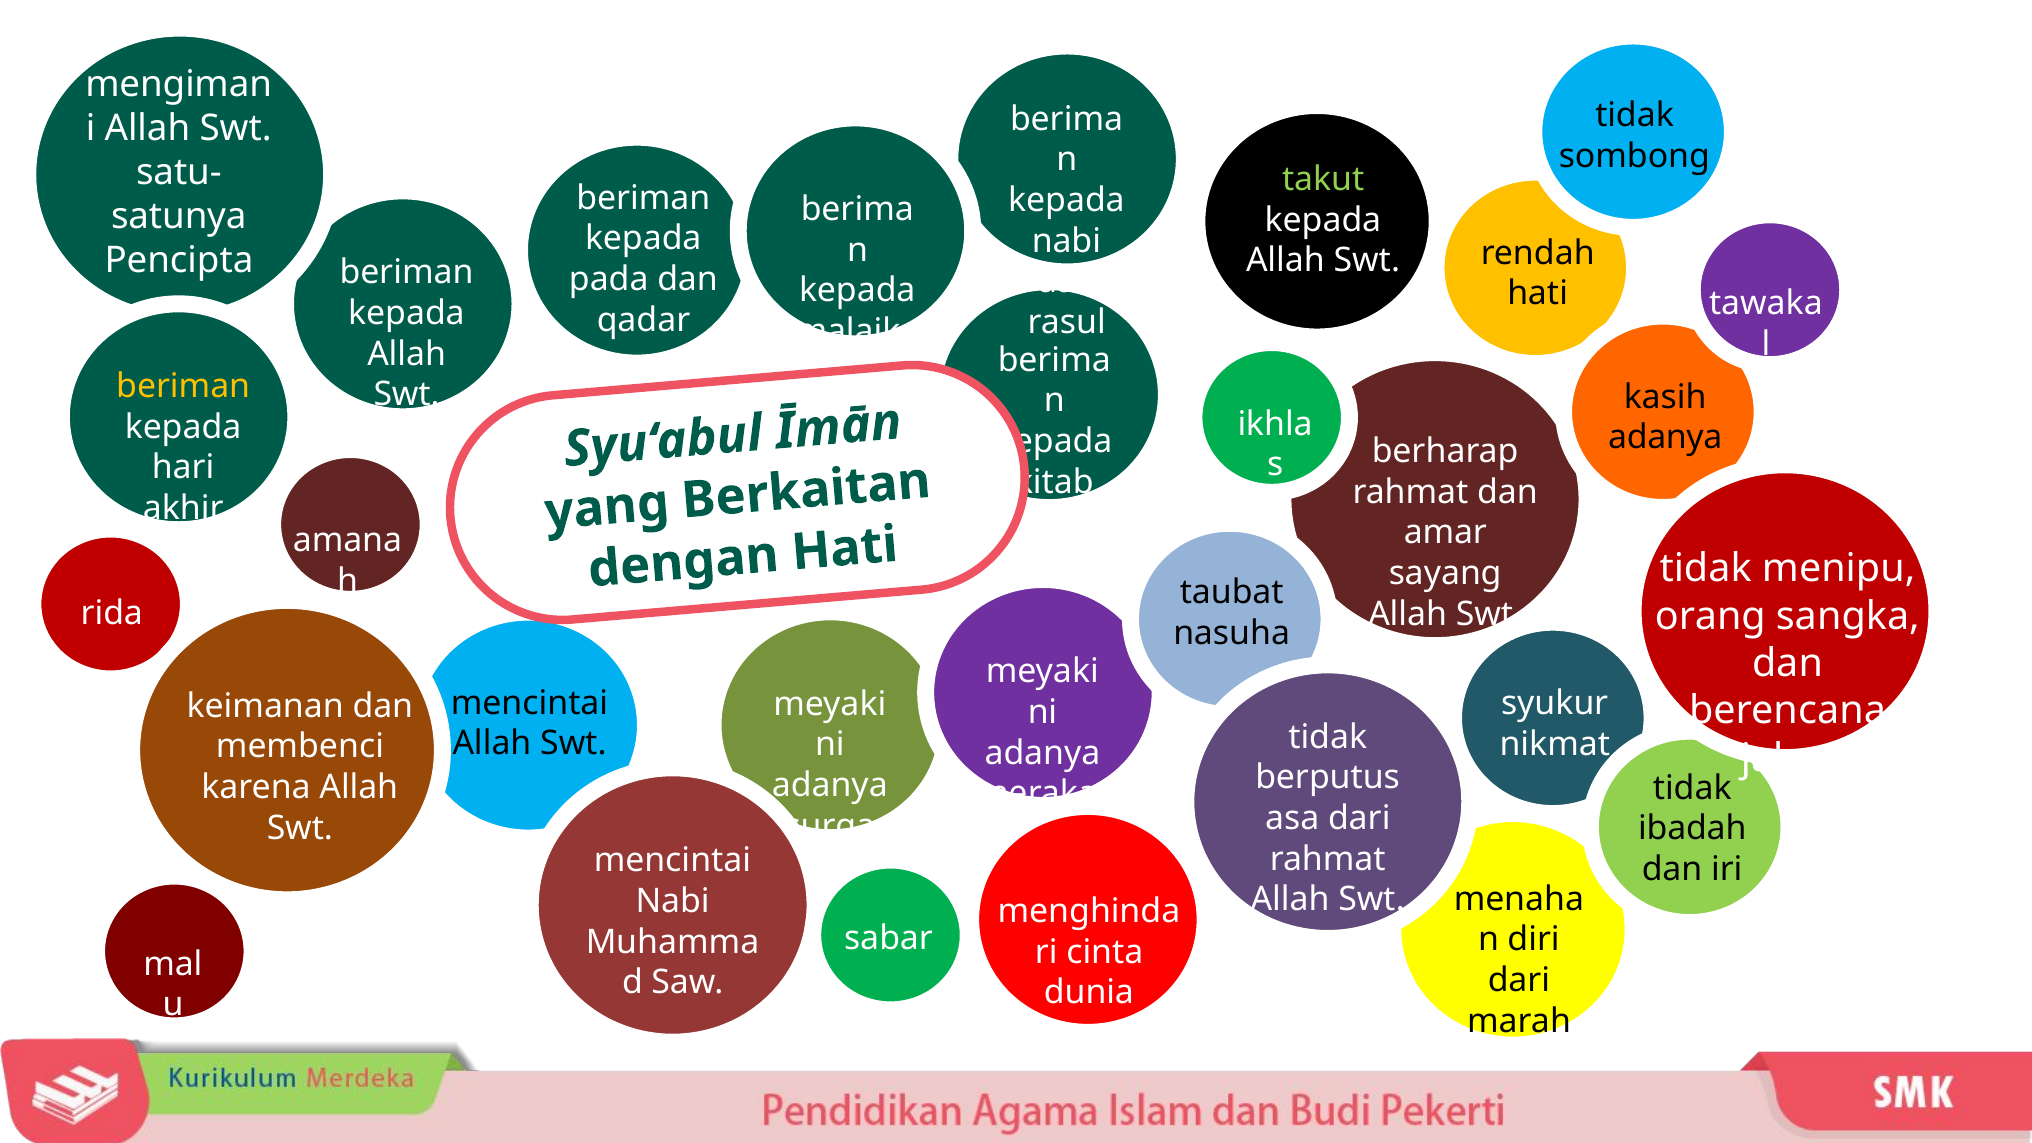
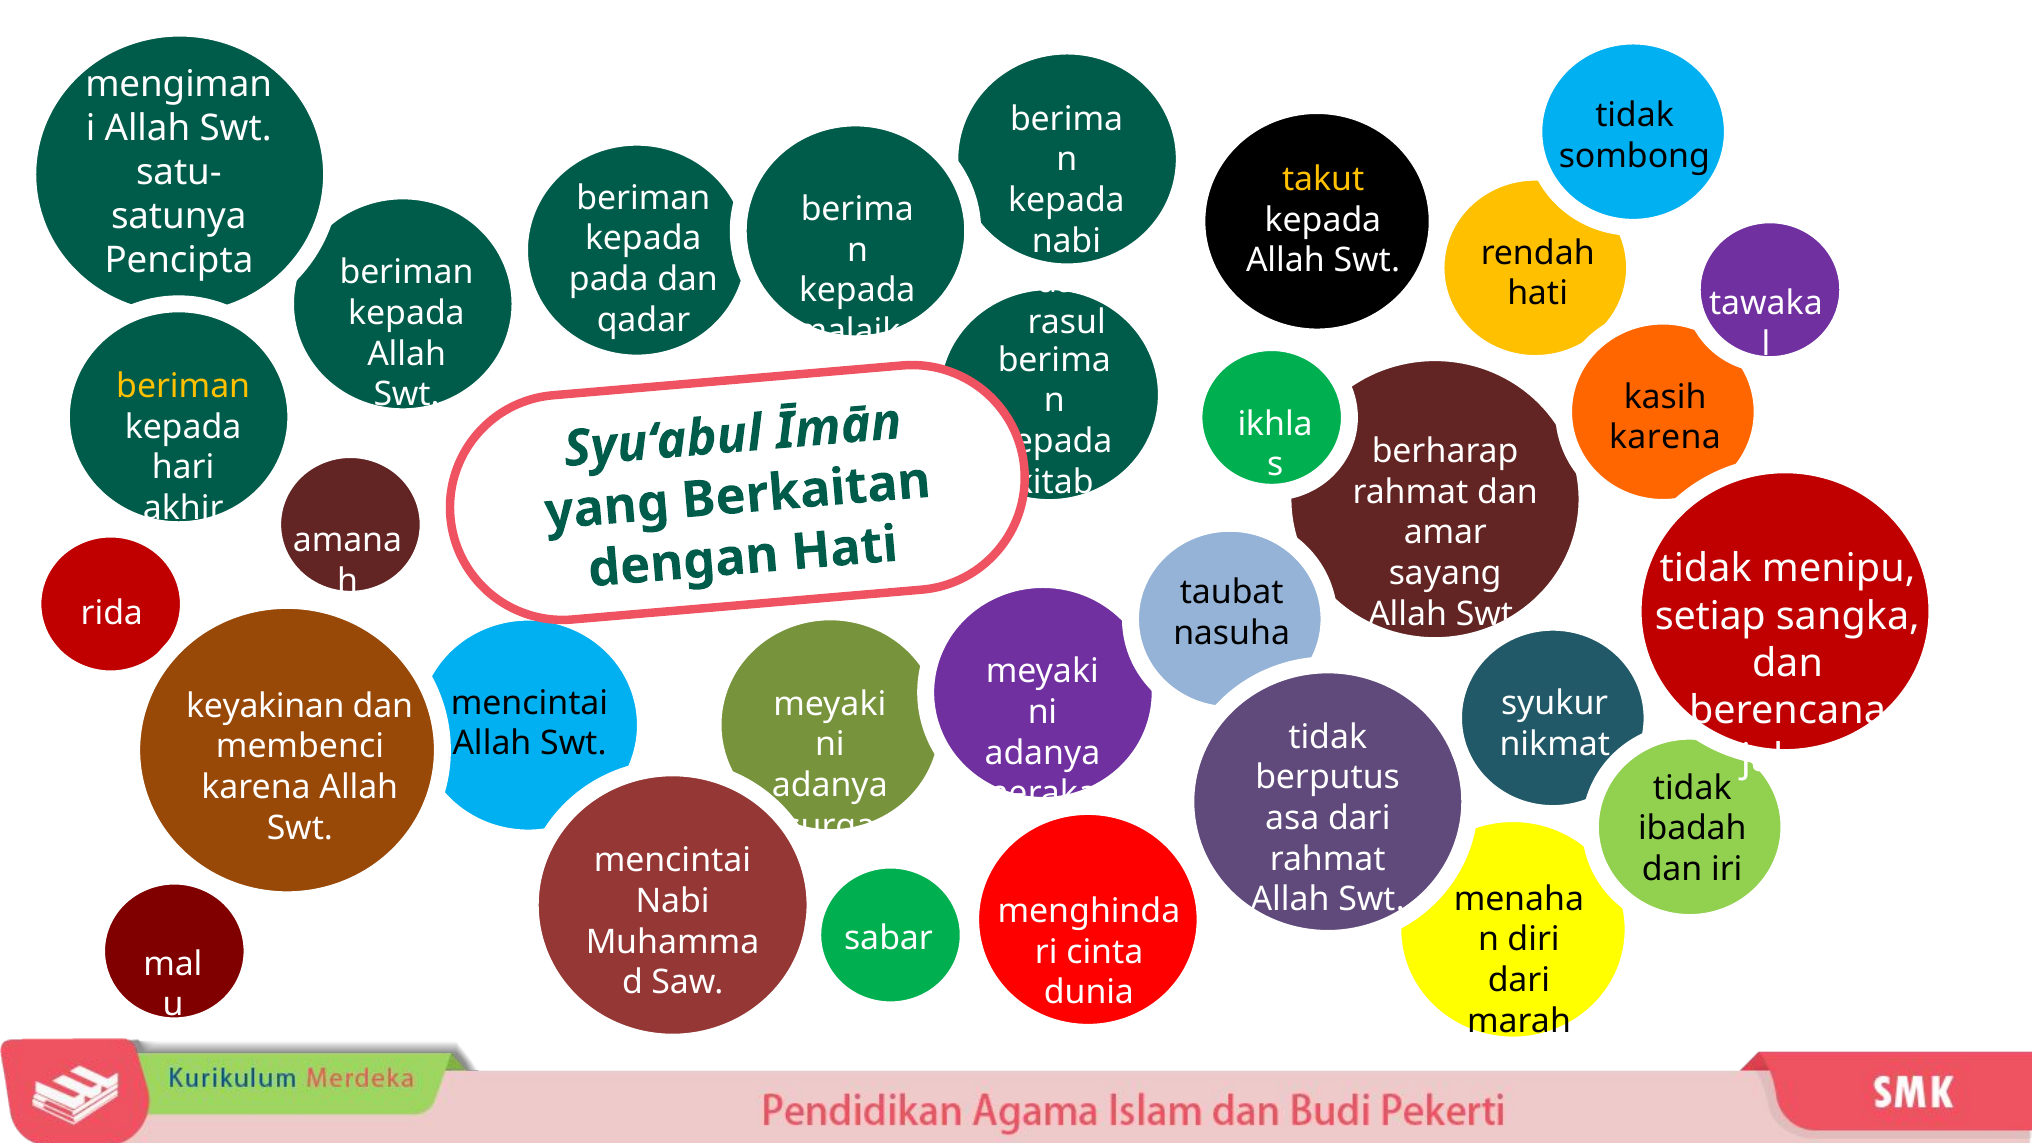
takut colour: light green -> yellow
adanya at (1665, 438): adanya -> karena
orang: orang -> setiap
keimanan: keimanan -> keyakinan
